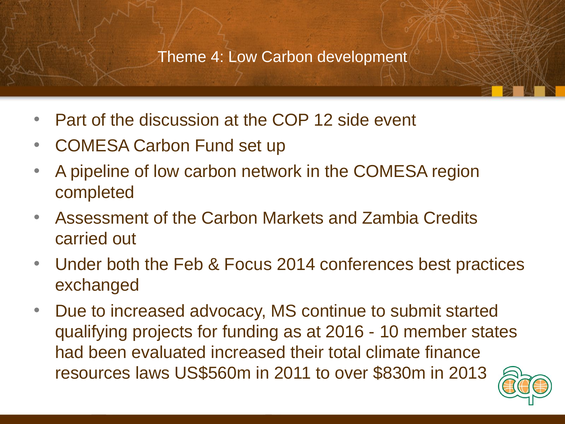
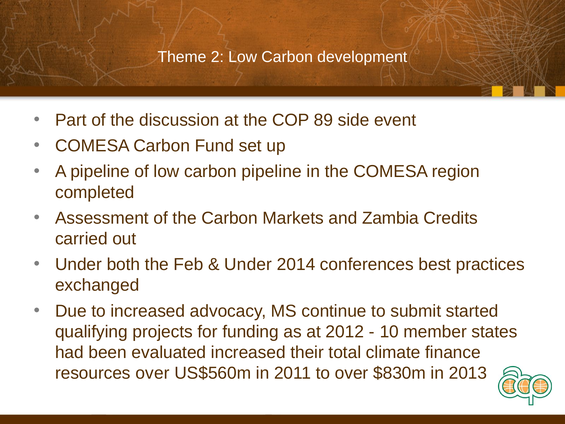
4: 4 -> 2
12: 12 -> 89
carbon network: network -> pipeline
Focus at (248, 264): Focus -> Under
2016: 2016 -> 2012
resources laws: laws -> over
